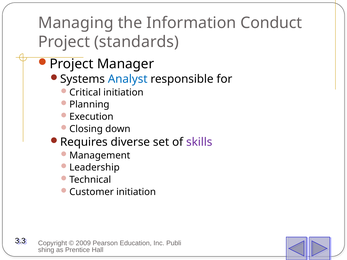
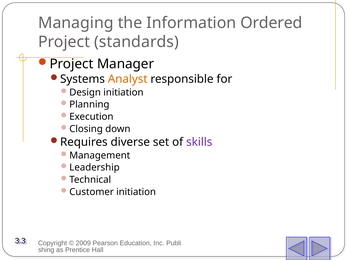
Conduct: Conduct -> Ordered
Analyst colour: blue -> orange
Critical: Critical -> Design
